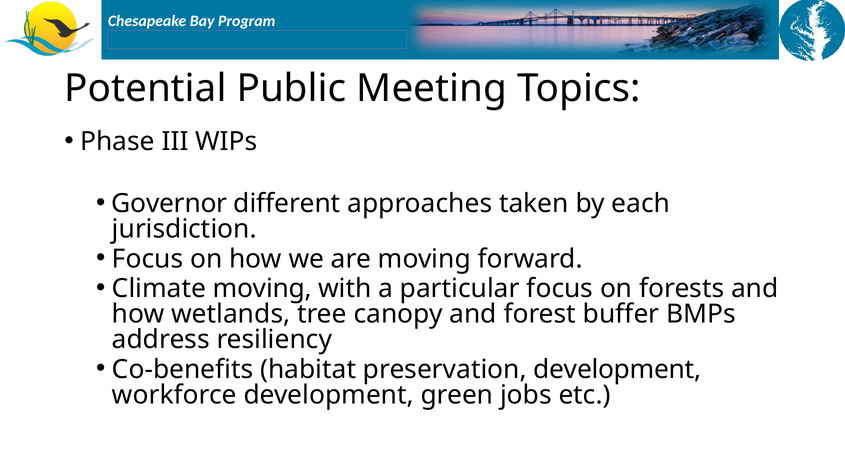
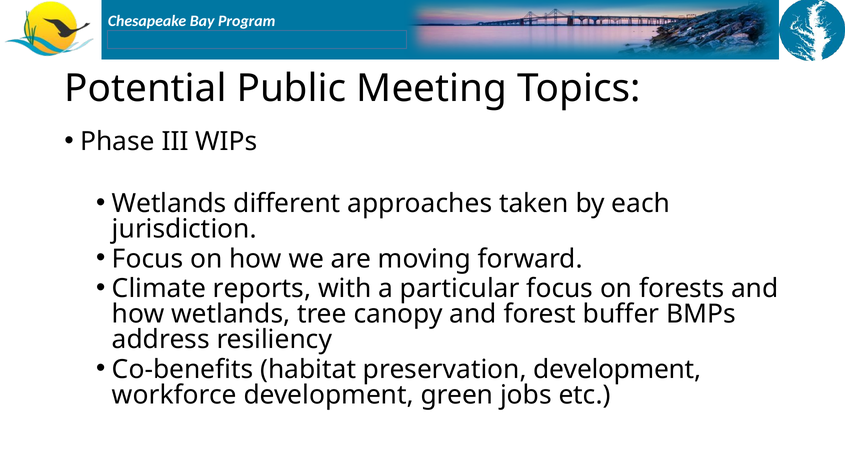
Governor at (169, 204): Governor -> Wetlands
Climate moving: moving -> reports
